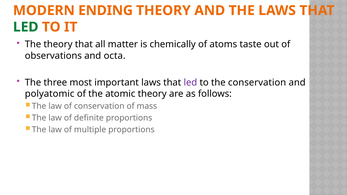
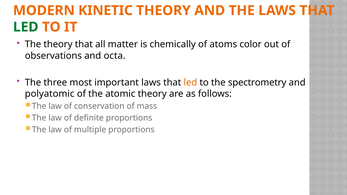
ENDING: ENDING -> KINETIC
taste: taste -> color
led at (190, 83) colour: purple -> orange
the conservation: conservation -> spectrometry
